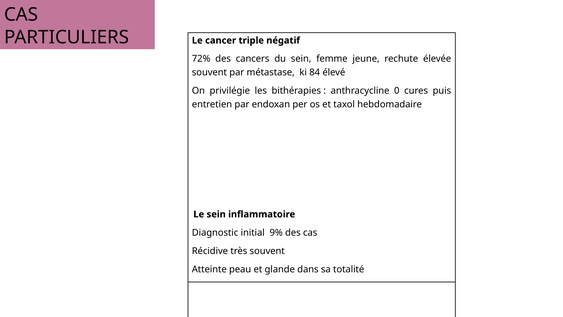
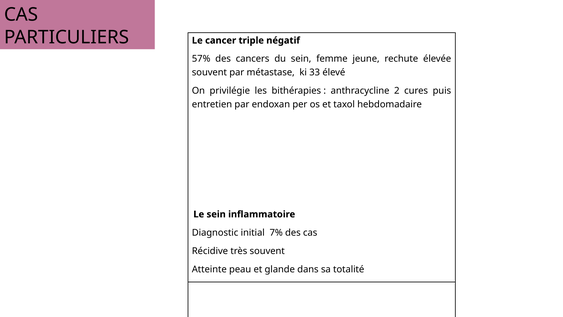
72%: 72% -> 57%
84: 84 -> 33
0: 0 -> 2
9%: 9% -> 7%
